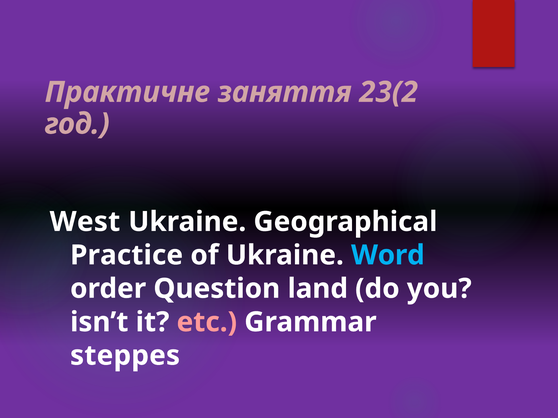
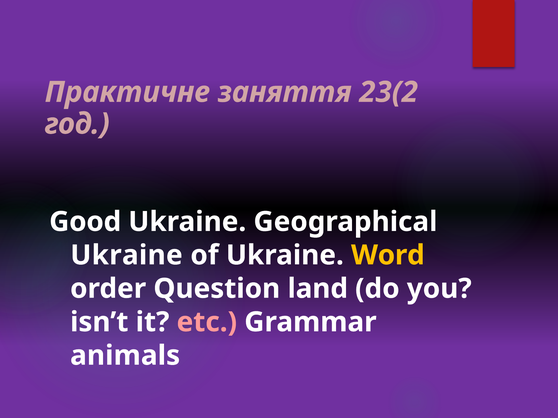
West: West -> Good
Practice at (127, 255): Practice -> Ukraine
Word colour: light blue -> yellow
steppes: steppes -> animals
